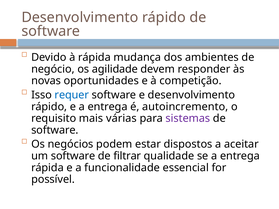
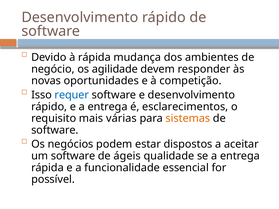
autoincremento: autoincremento -> esclarecimentos
sistemas colour: purple -> orange
filtrar: filtrar -> ágeis
